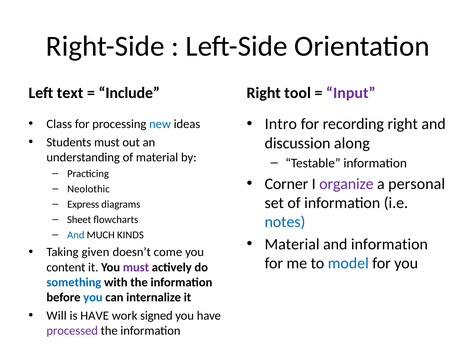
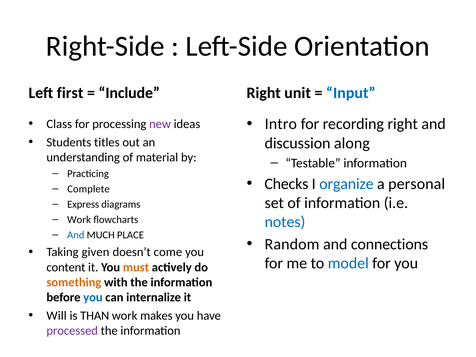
text: text -> first
tool: tool -> unit
Input colour: purple -> blue
new colour: blue -> purple
Students must: must -> titles
Corner: Corner -> Checks
organize colour: purple -> blue
Neolothic: Neolothic -> Complete
Sheet at (79, 220): Sheet -> Work
KINDS: KINDS -> PLACE
Material at (292, 244): Material -> Random
and information: information -> connections
must at (136, 267) colour: purple -> orange
something colour: blue -> orange
is HAVE: HAVE -> THAN
signed: signed -> makes
